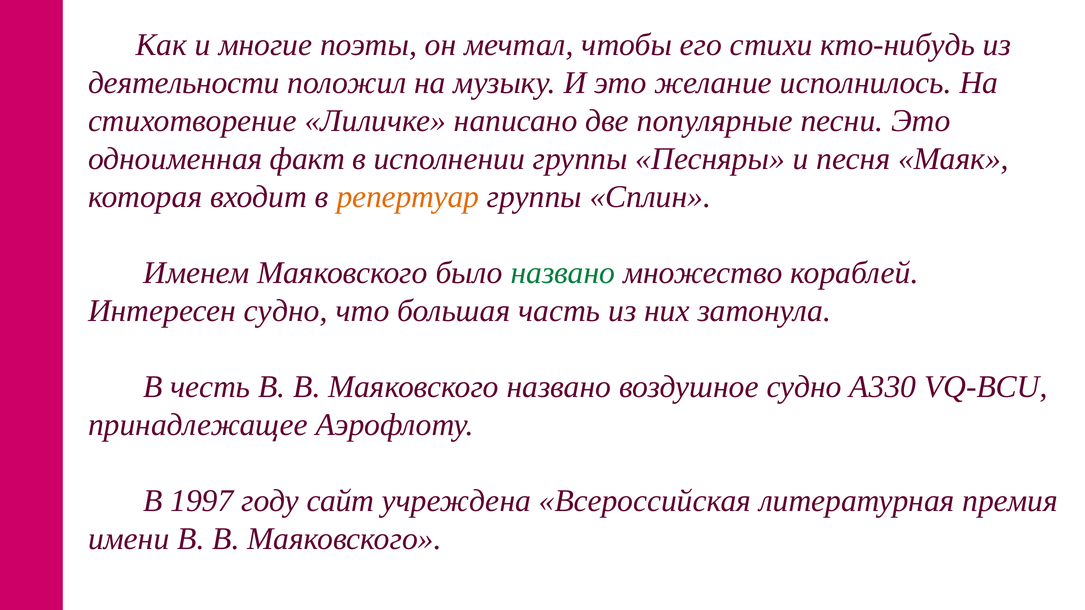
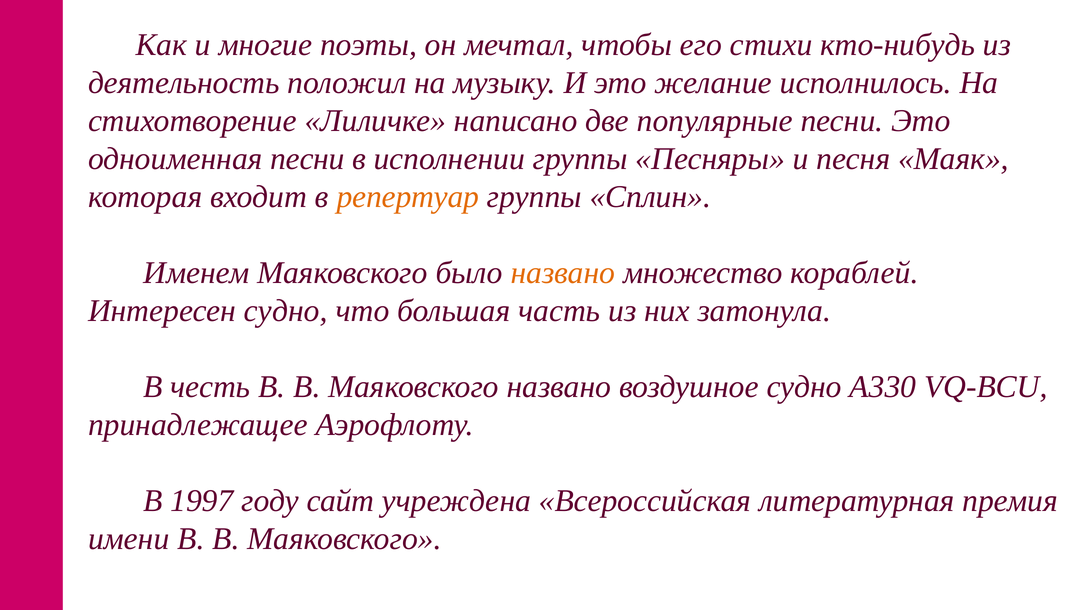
деятельности: деятельности -> деятельность
одноименная факт: факт -> песни
названо at (563, 273) colour: green -> orange
